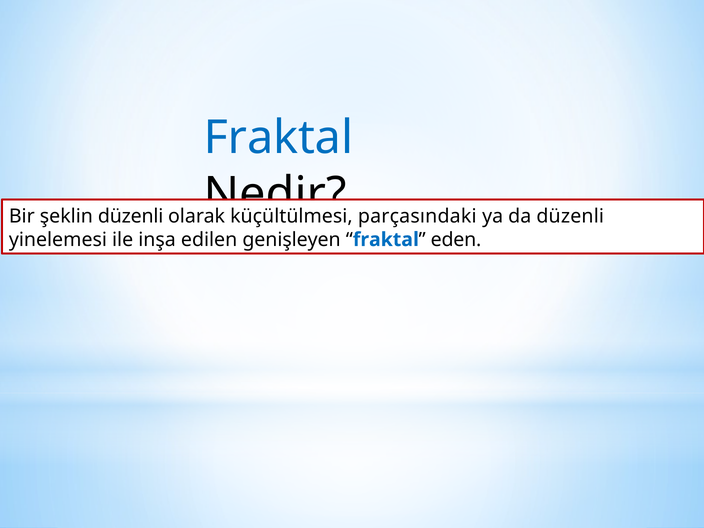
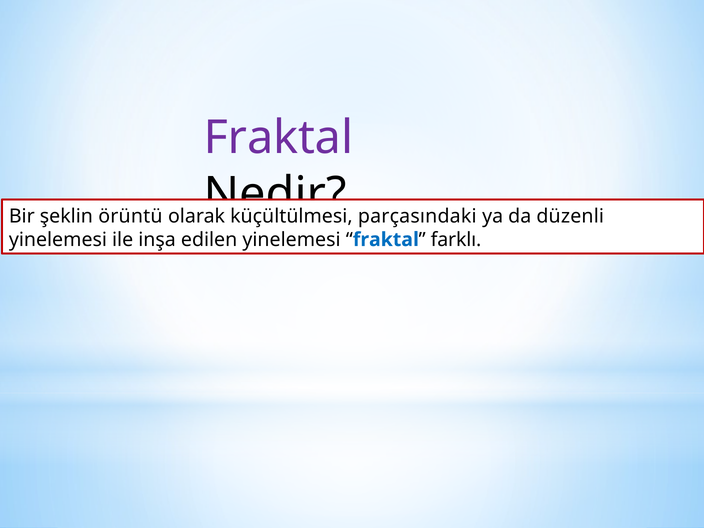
Fraktal at (278, 138) colour: blue -> purple
şeklin düzenli: düzenli -> örüntü
edilen genişleyen: genişleyen -> yinelemesi
eden: eden -> farklı
